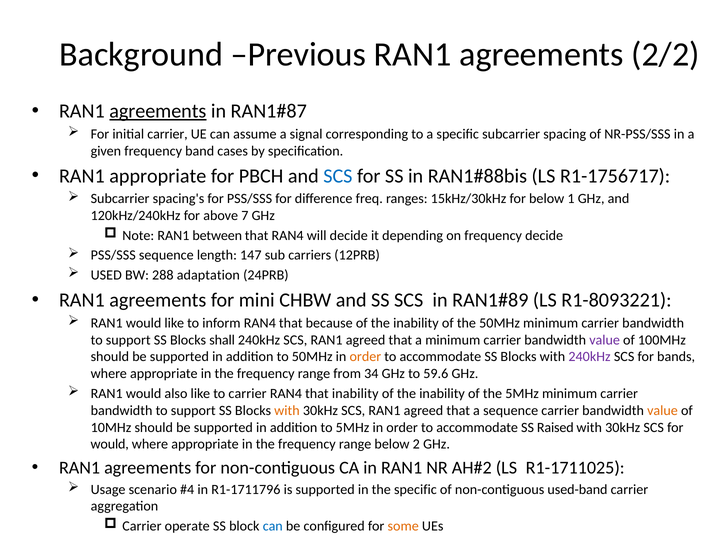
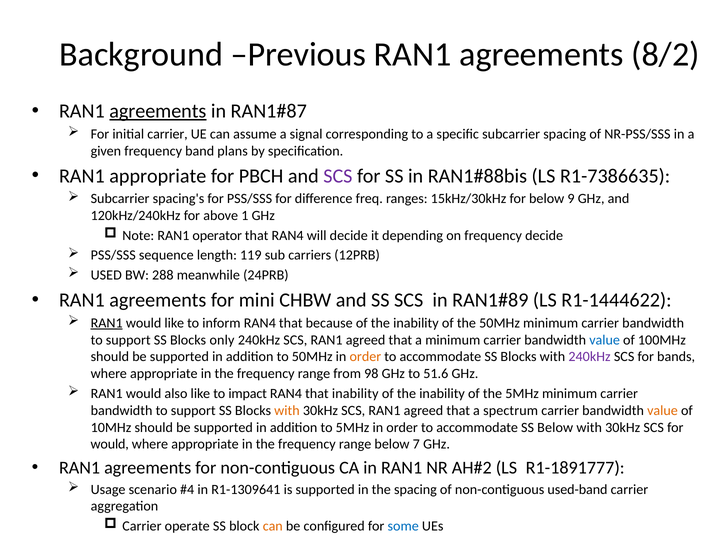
2/2: 2/2 -> 8/2
cases: cases -> plans
SCS at (338, 176) colour: blue -> purple
R1-1756717: R1-1756717 -> R1-7386635
1: 1 -> 9
7: 7 -> 1
between: between -> operator
147: 147 -> 119
adaptation: adaptation -> meanwhile
R1-8093221: R1-8093221 -> R1-1444622
RAN1 at (107, 323) underline: none -> present
shall: shall -> only
value at (605, 340) colour: purple -> blue
34: 34 -> 98
59.6: 59.6 -> 51.6
to carrier: carrier -> impact
a sequence: sequence -> spectrum
SS Raised: Raised -> Below
2: 2 -> 7
R1-1711025: R1-1711025 -> R1-1891777
R1-1711796: R1-1711796 -> R1-1309641
the specific: specific -> spacing
can at (273, 526) colour: blue -> orange
some colour: orange -> blue
